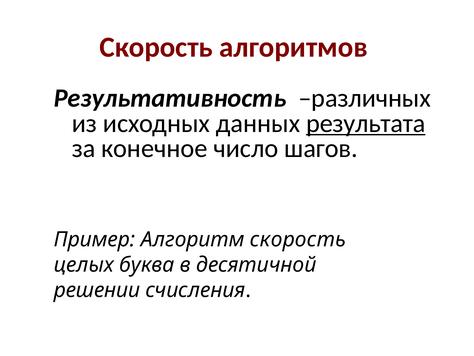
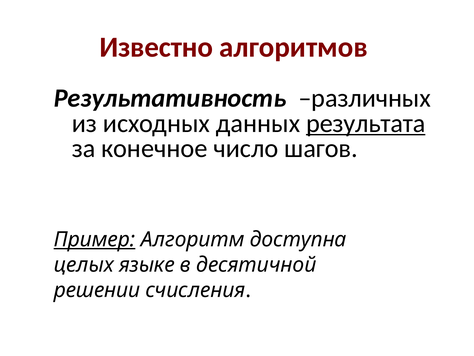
Скорость at (156, 47): Скорость -> Известно
Пример underline: none -> present
Алгоритм скорость: скорость -> доступна
буква: буква -> языке
